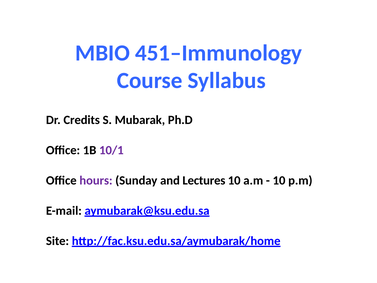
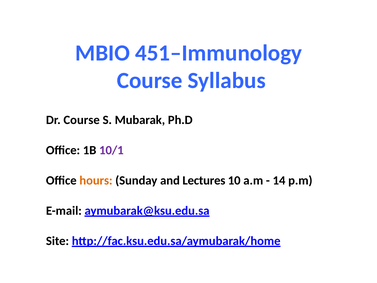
Dr Credits: Credits -> Course
hours colour: purple -> orange
10 at (279, 180): 10 -> 14
